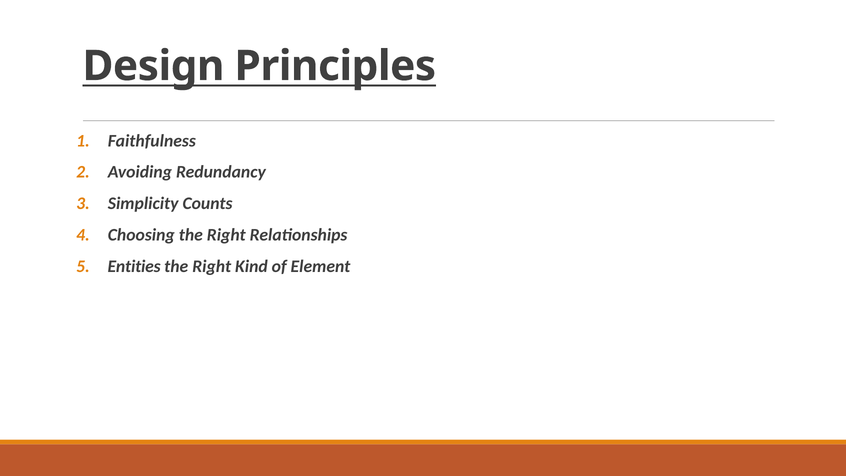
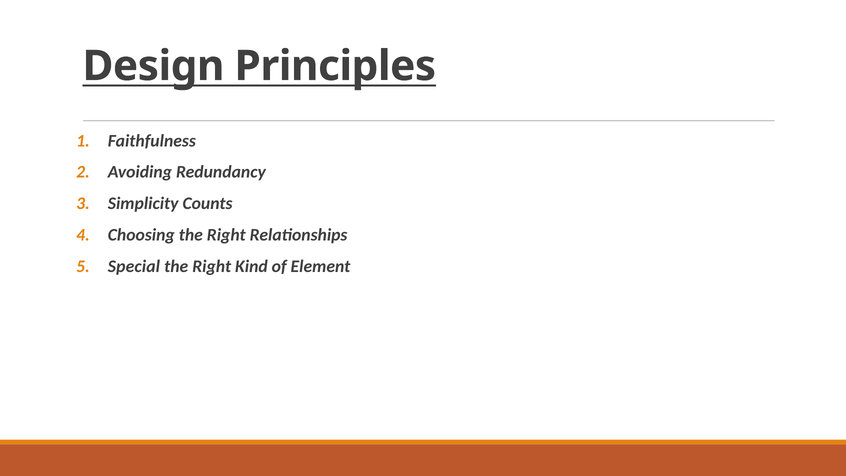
Entities: Entities -> Special
